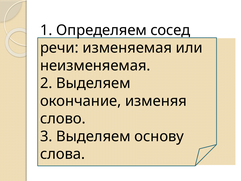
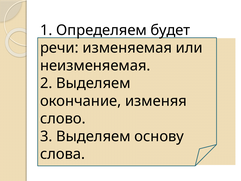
Определяем сосед: сосед -> будет
